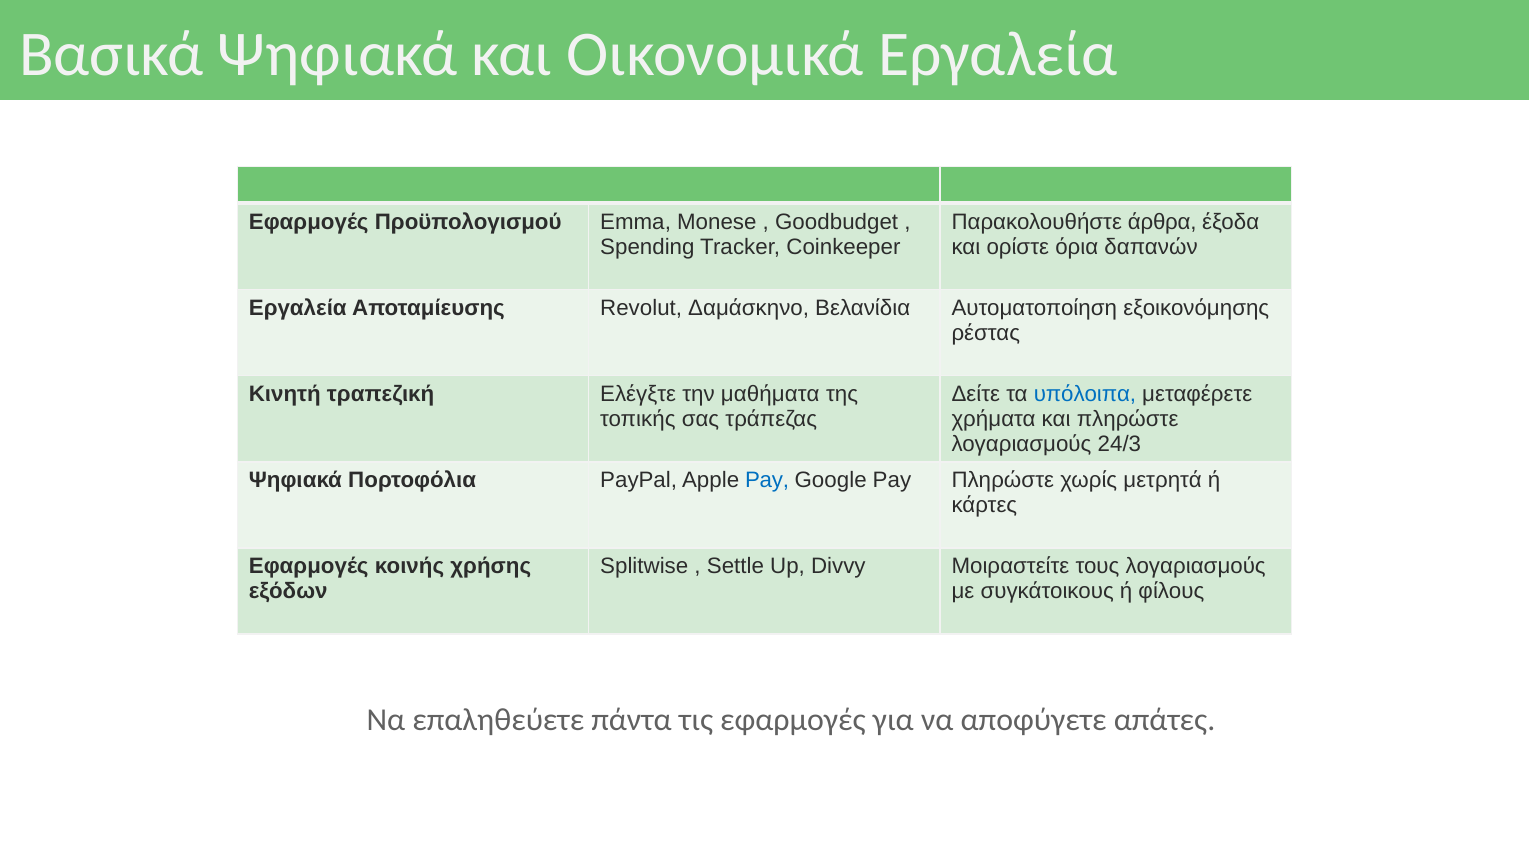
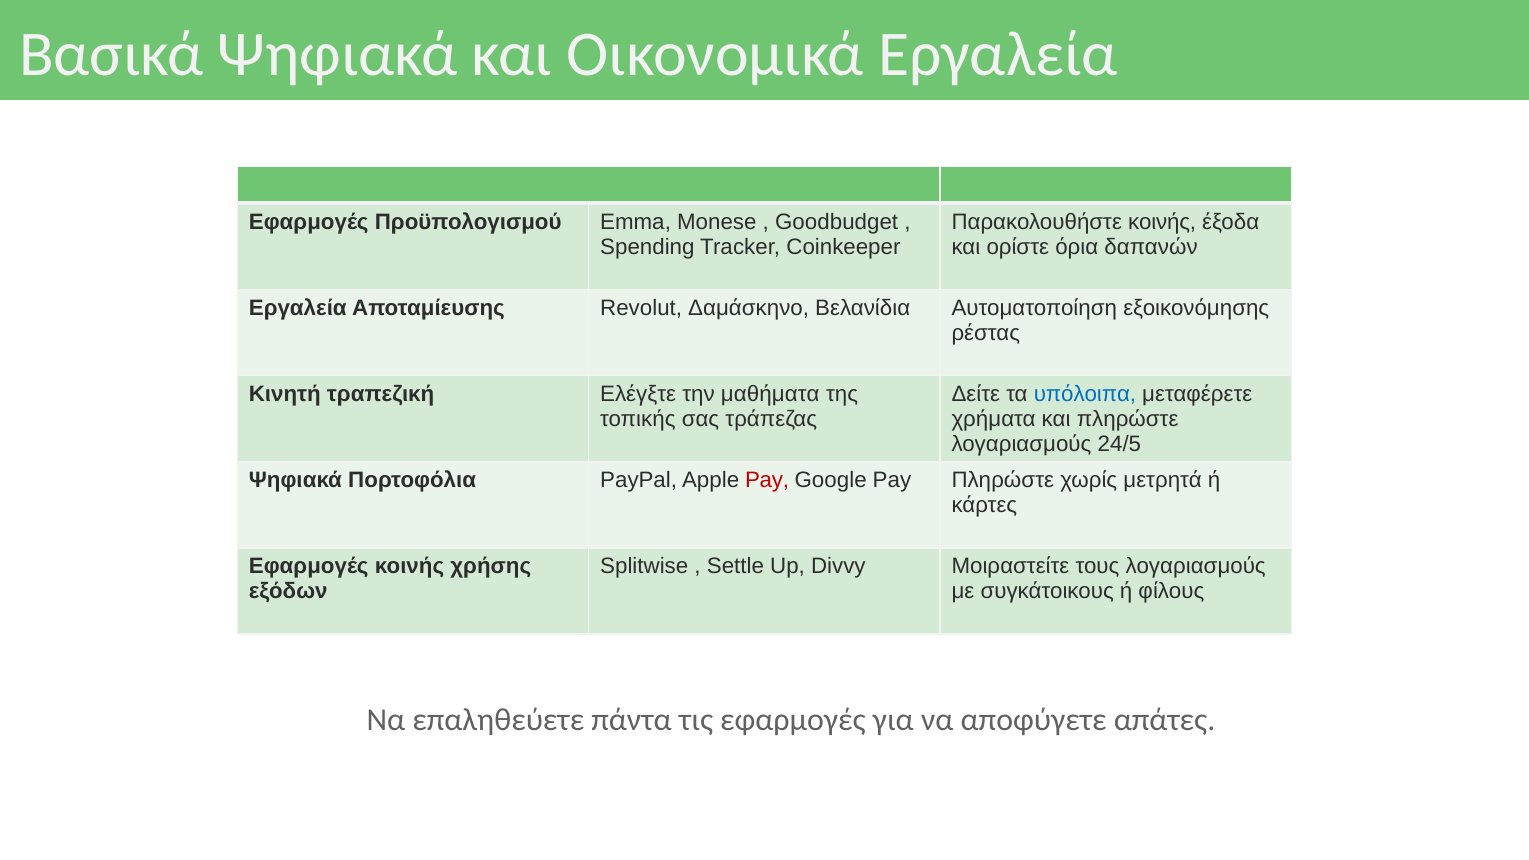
Παρακολουθήστε άρθρα: άρθρα -> κοινής
24/3: 24/3 -> 24/5
Pay at (767, 481) colour: blue -> red
